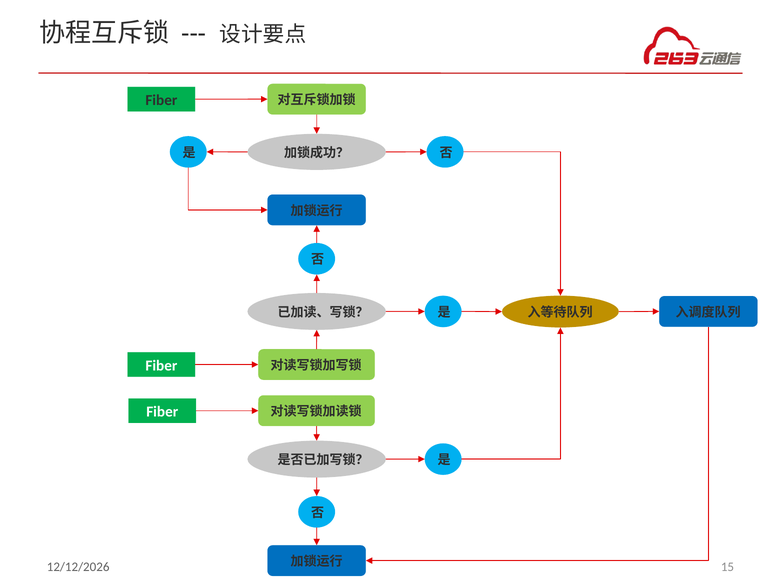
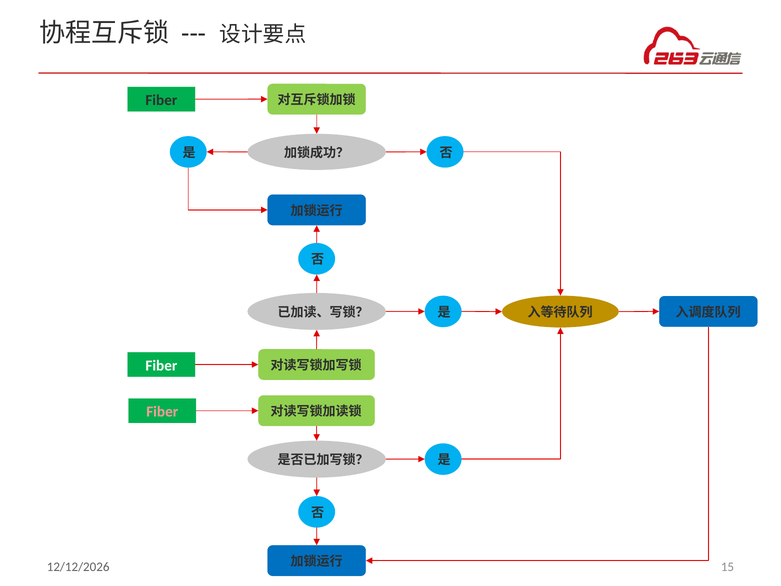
Fiber at (162, 412) colour: white -> pink
